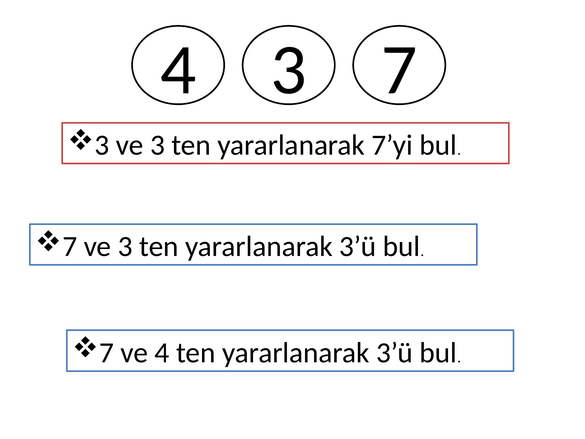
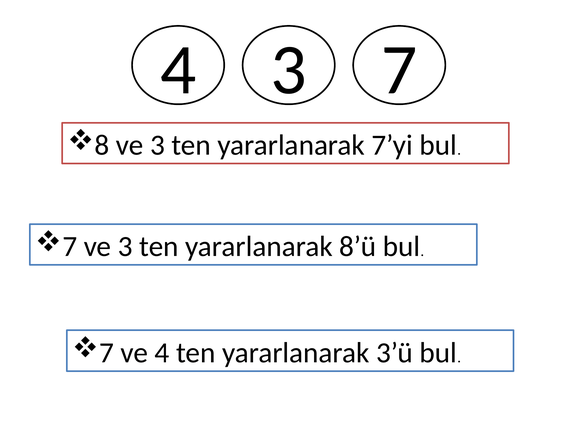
3 at (102, 145): 3 -> 8
3 ten yararlanarak 3’ü: 3’ü -> 8’ü
